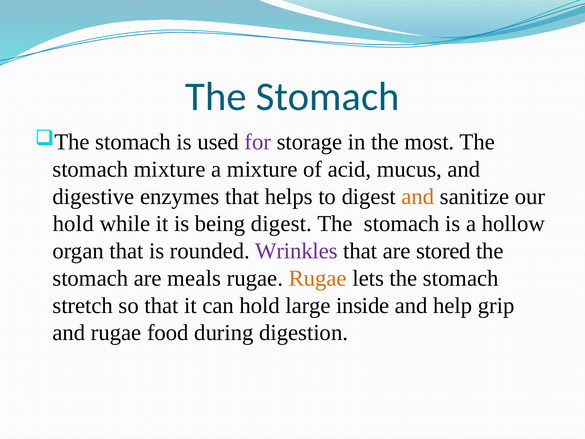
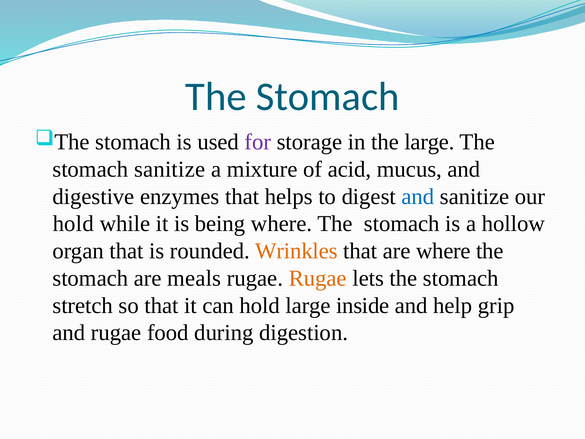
the most: most -> large
stomach mixture: mixture -> sanitize
and at (418, 196) colour: orange -> blue
being digest: digest -> where
Wrinkles colour: purple -> orange
are stored: stored -> where
